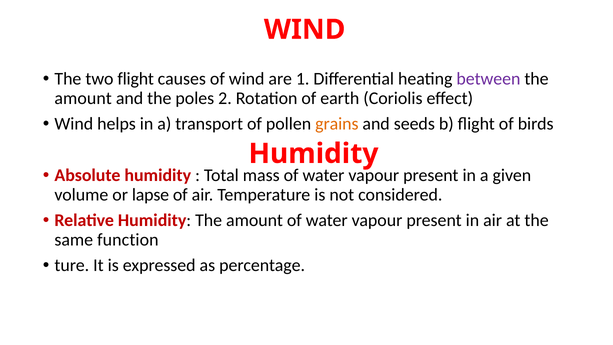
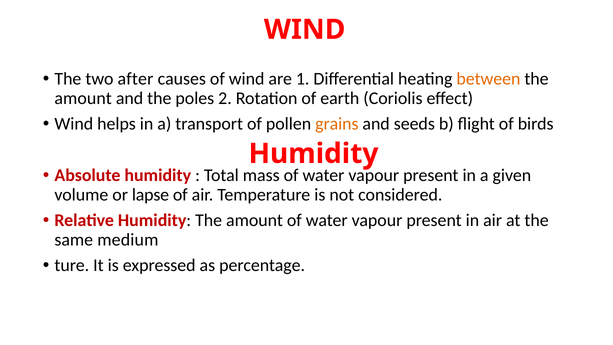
two flight: flight -> after
between colour: purple -> orange
function: function -> medium
